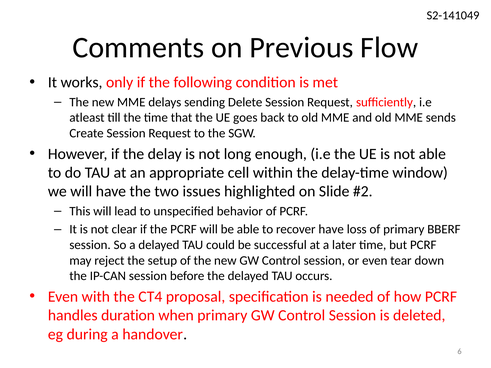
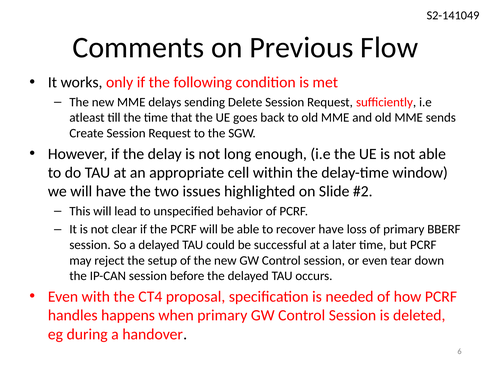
duration: duration -> happens
